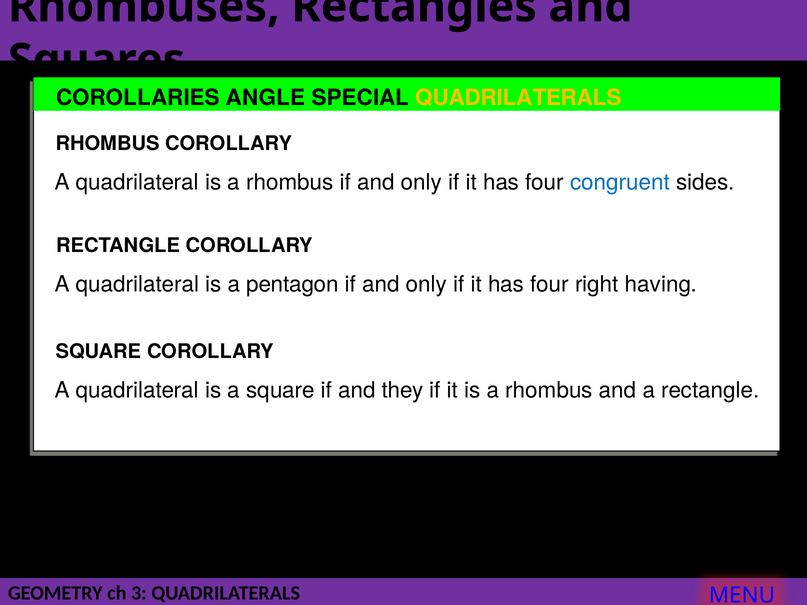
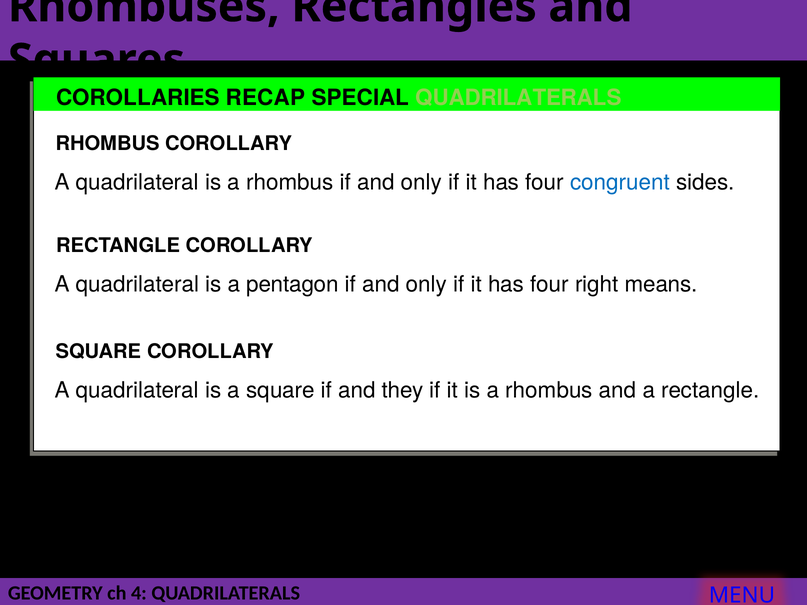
ANGLE: ANGLE -> RECAP
QUADRILATERALS at (518, 98) colour: yellow -> light green
having: having -> means
3: 3 -> 4
